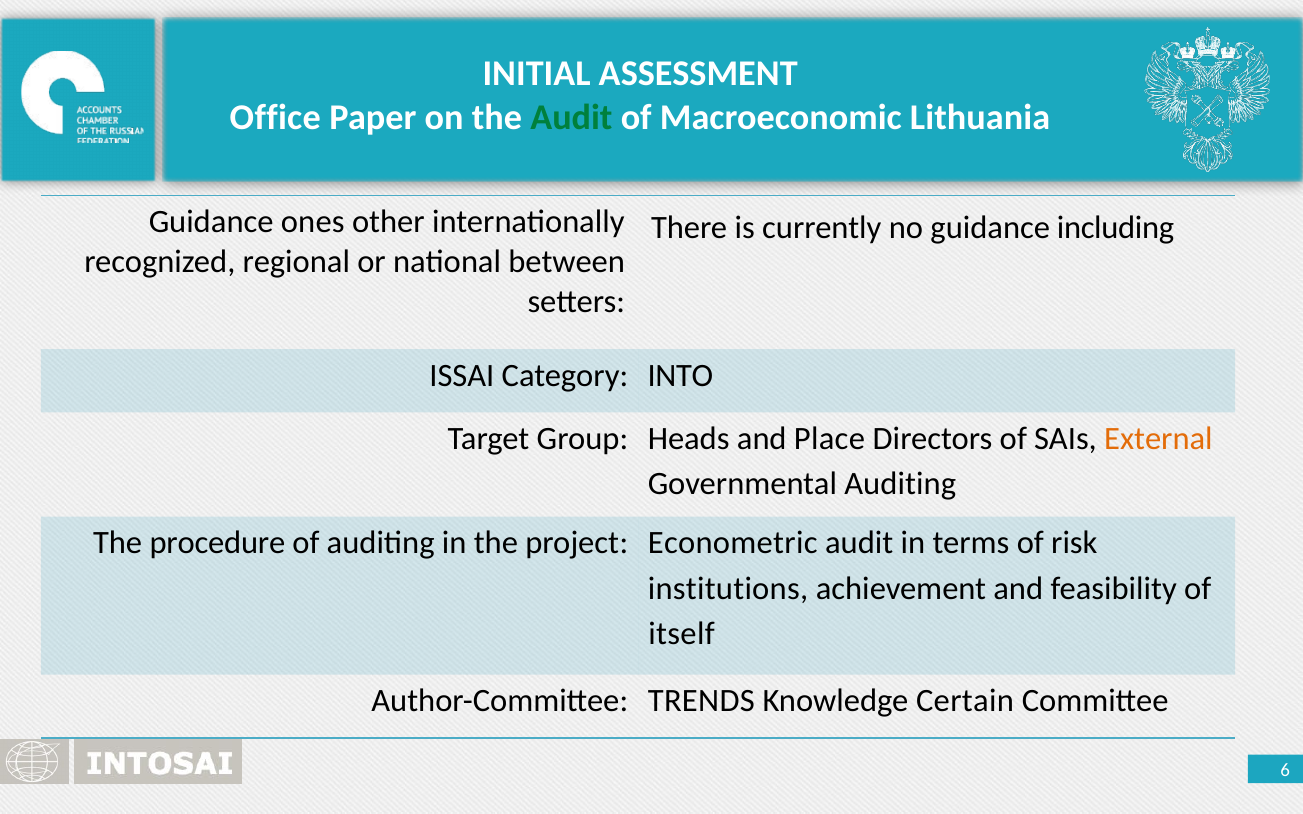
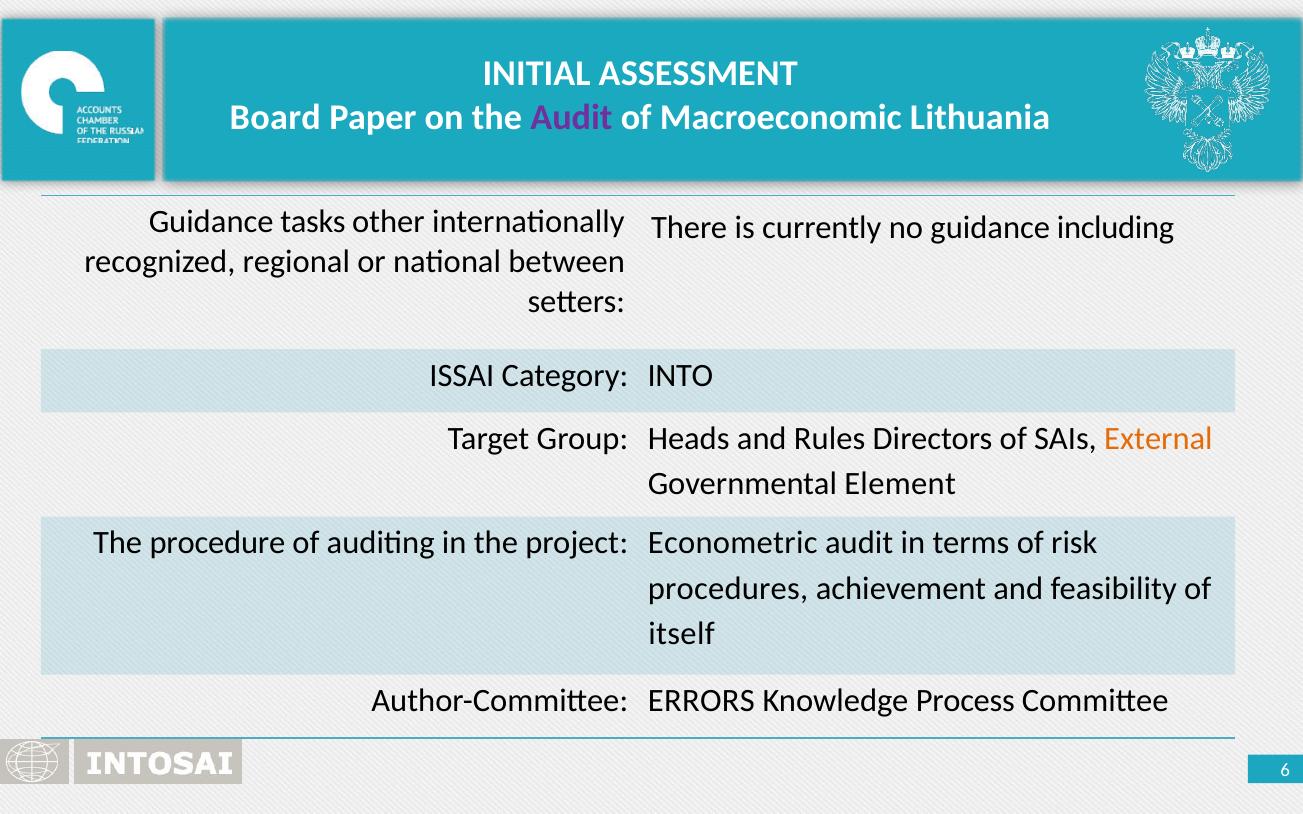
Office: Office -> Board
Audit at (571, 118) colour: green -> purple
ones: ones -> tasks
Place: Place -> Rules
Governmental Auditing: Auditing -> Element
institutions: institutions -> procedures
TRENDS: TRENDS -> ERRORS
Certain: Certain -> Process
